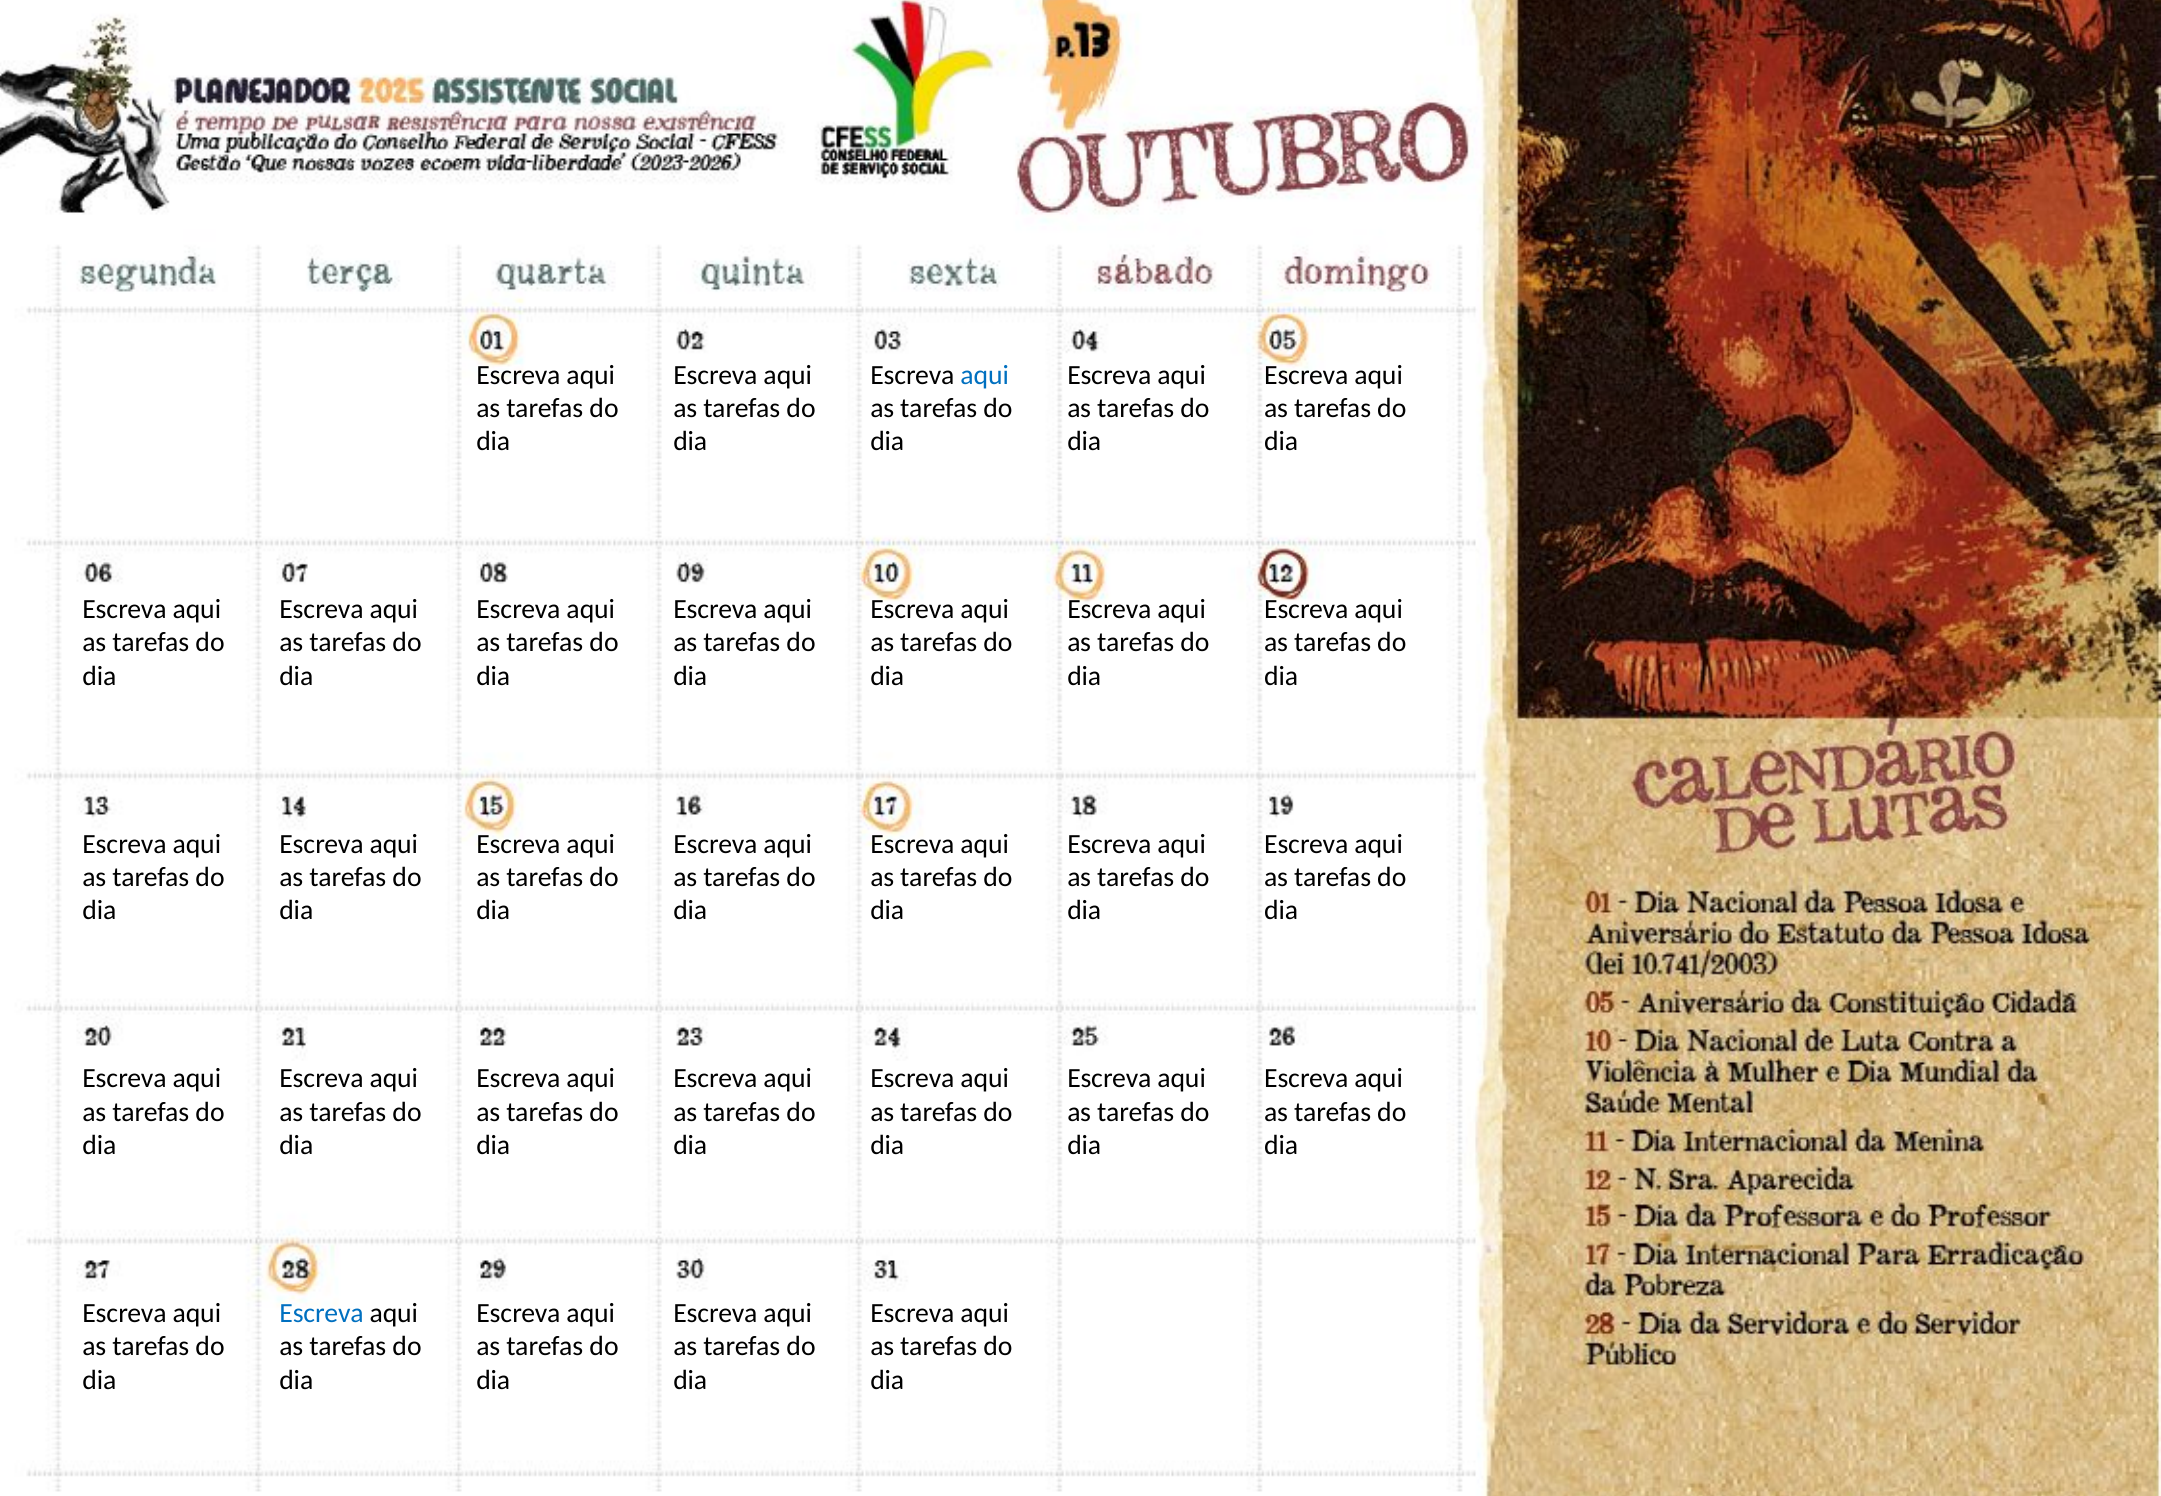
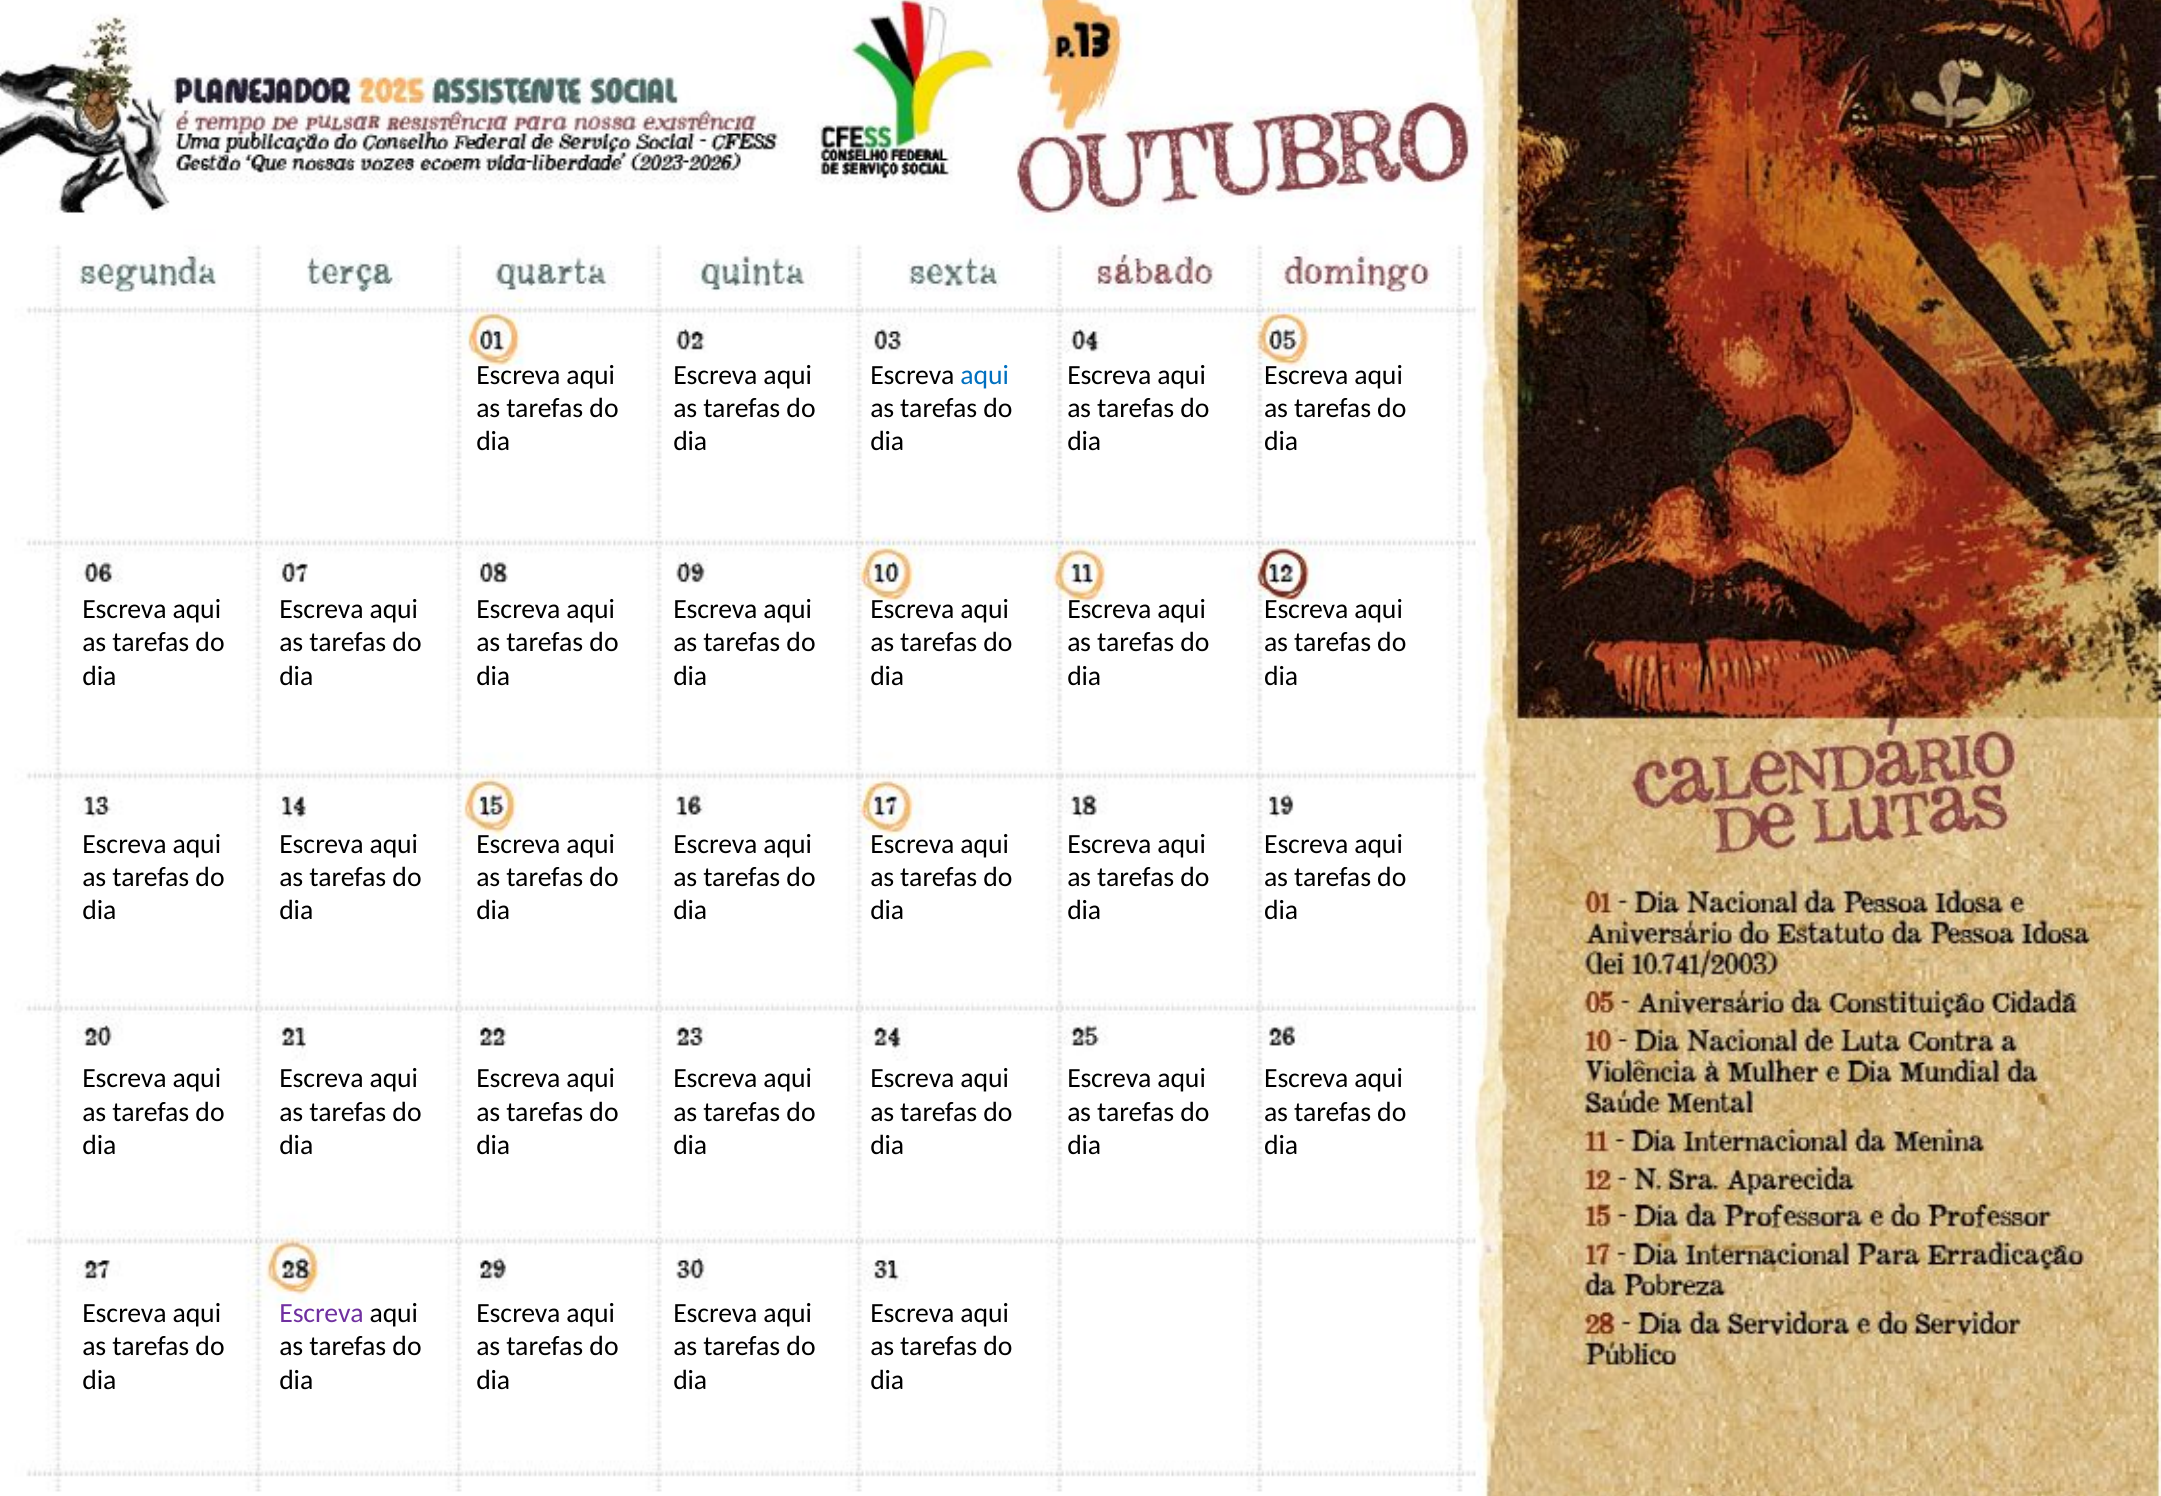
Escreva at (322, 1313) colour: blue -> purple
